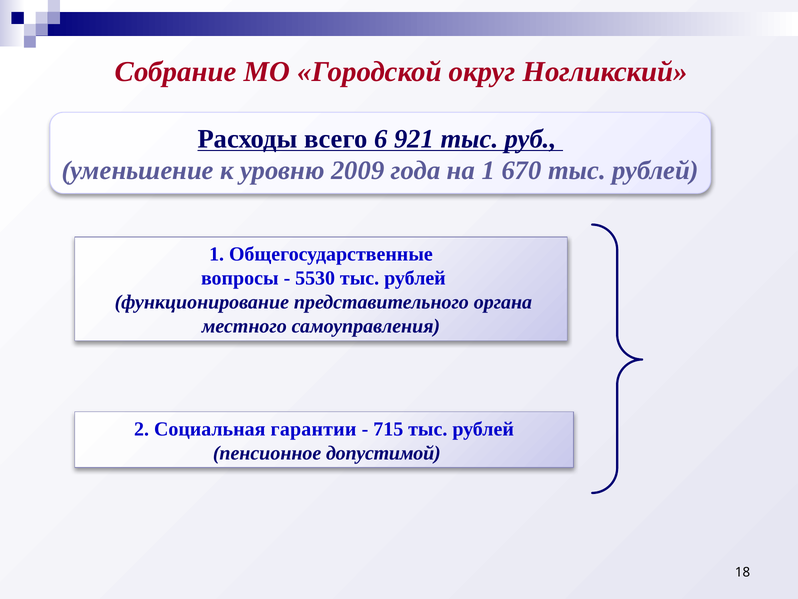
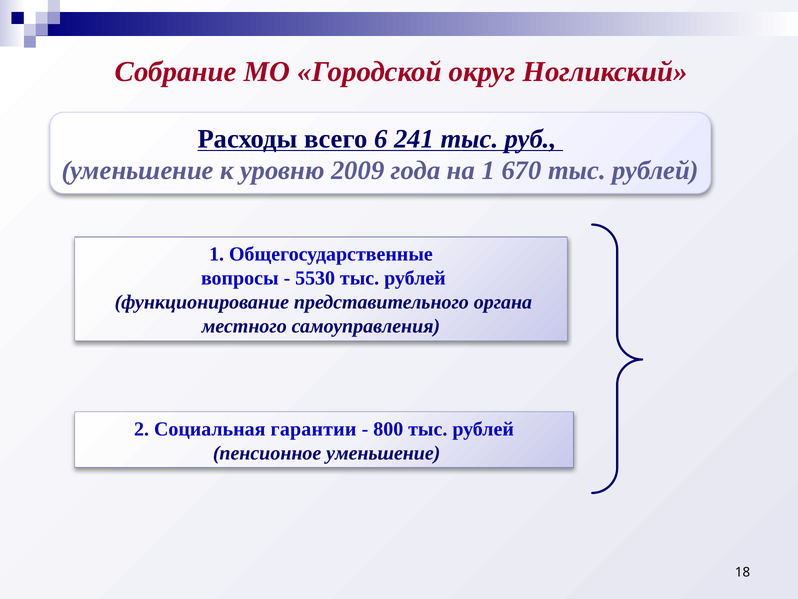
921: 921 -> 241
715: 715 -> 800
пенсионное допустимой: допустимой -> уменьшение
